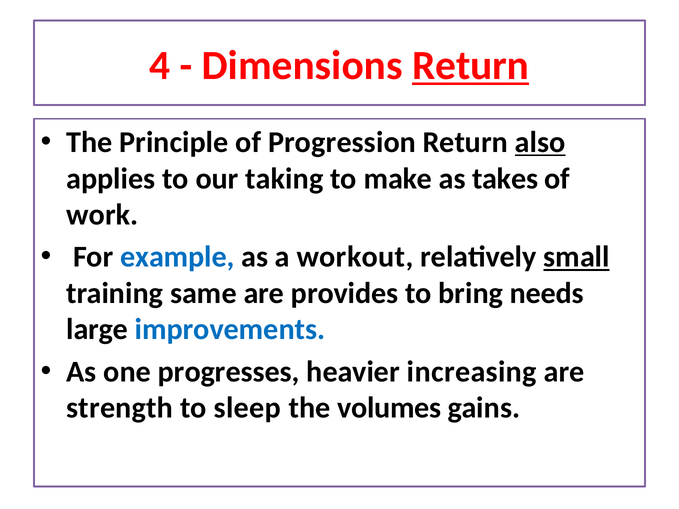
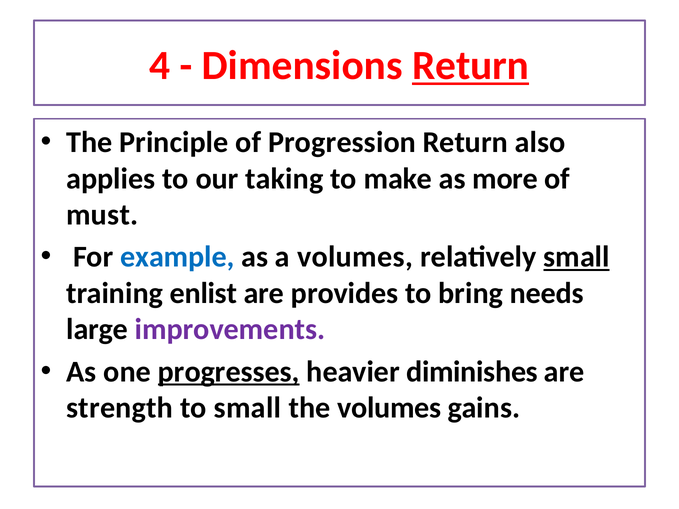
also underline: present -> none
takes: takes -> more
work: work -> must
a workout: workout -> volumes
same: same -> enlist
improvements colour: blue -> purple
progresses underline: none -> present
increasing: increasing -> diminishes
to sleep: sleep -> small
